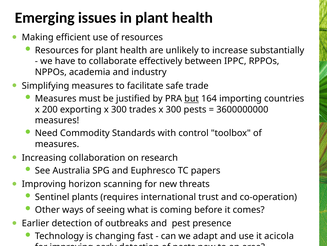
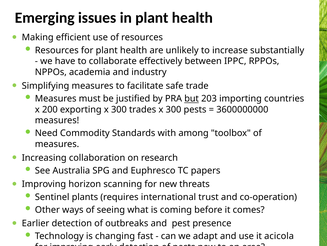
164: 164 -> 203
control: control -> among
